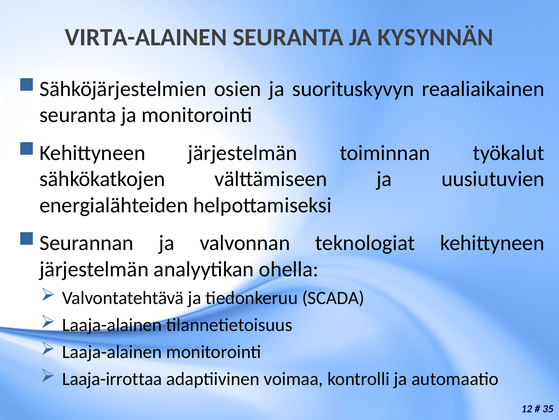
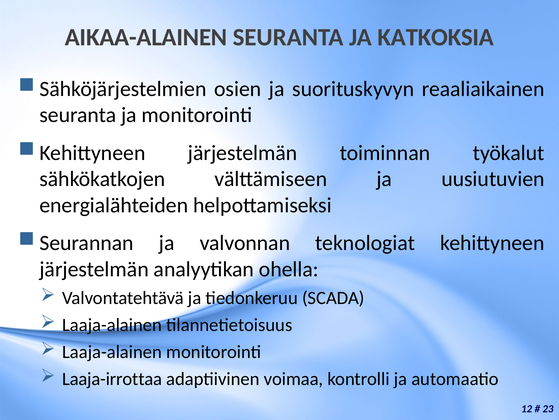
VIRTA-ALAINEN: VIRTA-ALAINEN -> AIKAA-ALAINEN
KYSYNNÄN: KYSYNNÄN -> KATKOKSIA
35: 35 -> 23
